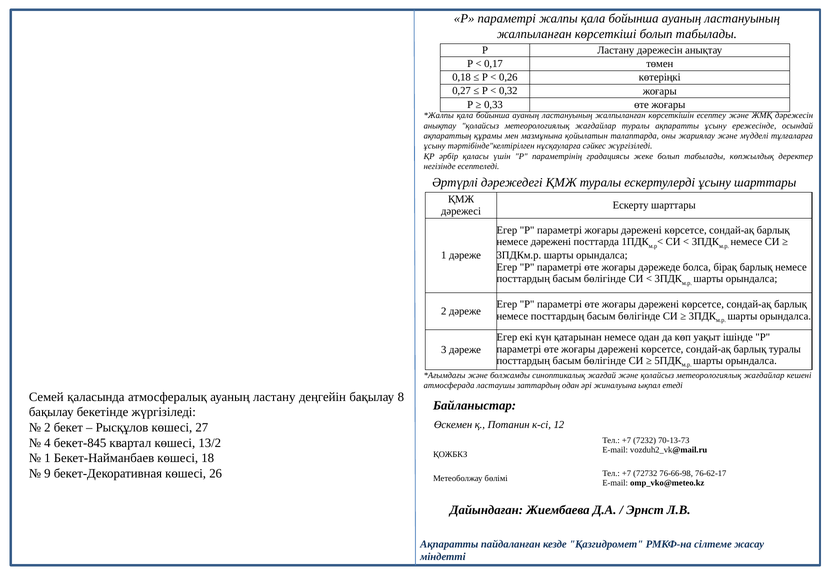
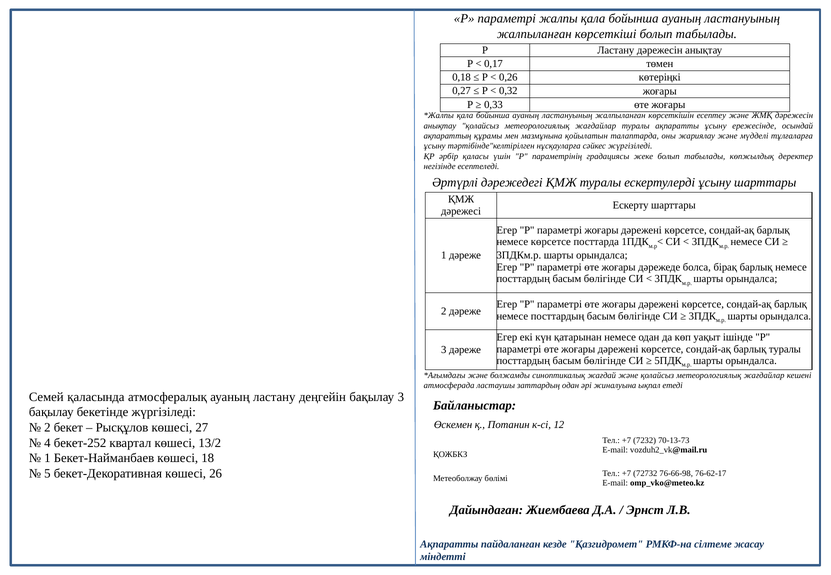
немесе дәрежені: дәрежені -> көрсетсе
бақылау 8: 8 -> 3
бекет-845: бекет-845 -> бекет-252
9: 9 -> 5
